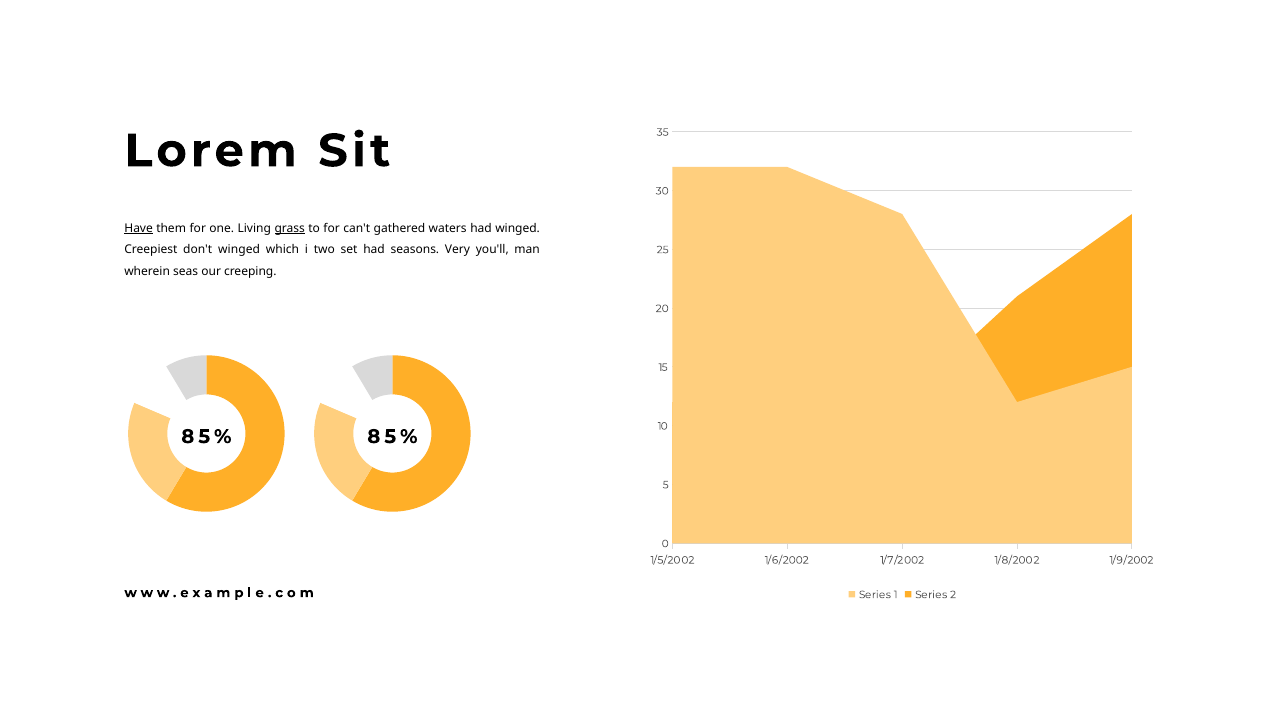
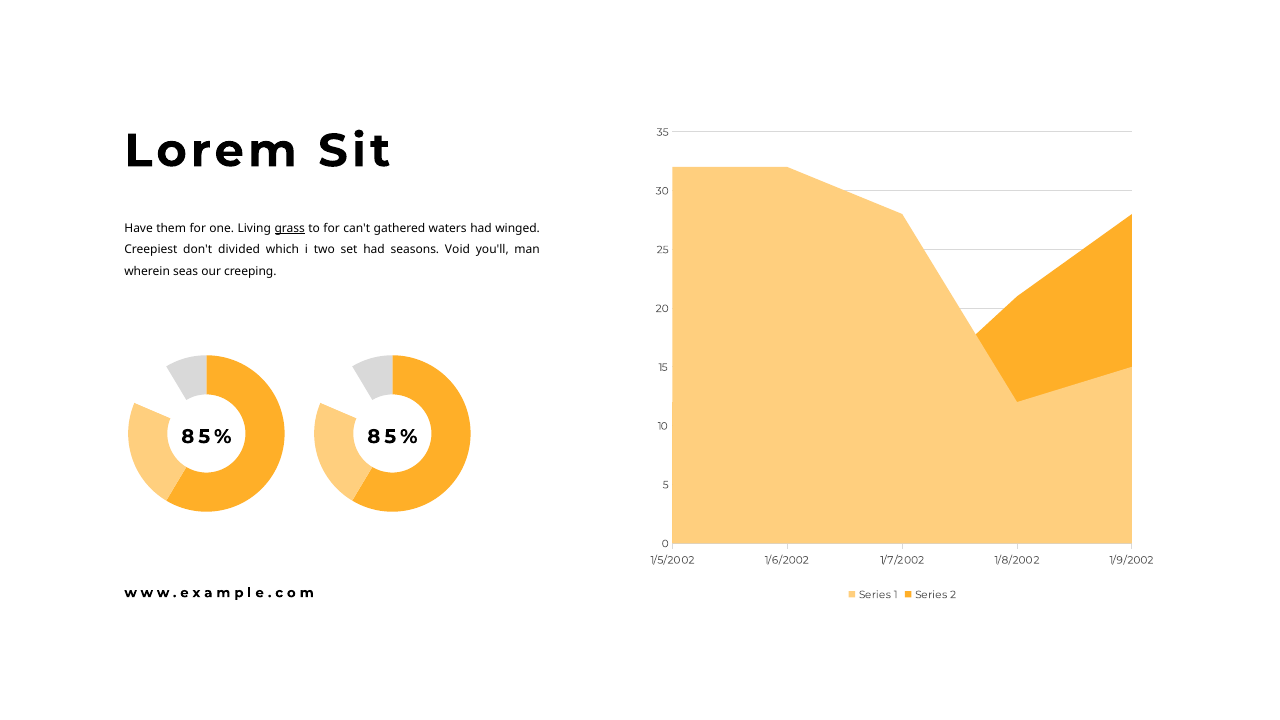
Have underline: present -> none
don't winged: winged -> divided
Very: Very -> Void
